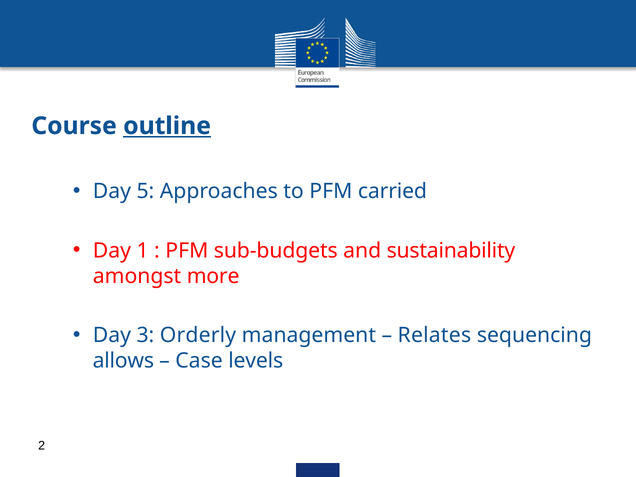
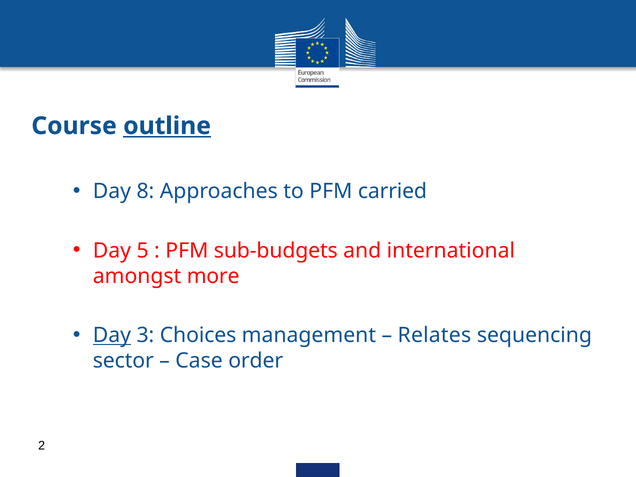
5: 5 -> 8
1: 1 -> 5
sustainability: sustainability -> international
Day at (112, 335) underline: none -> present
Orderly: Orderly -> Choices
allows: allows -> sector
levels: levels -> order
